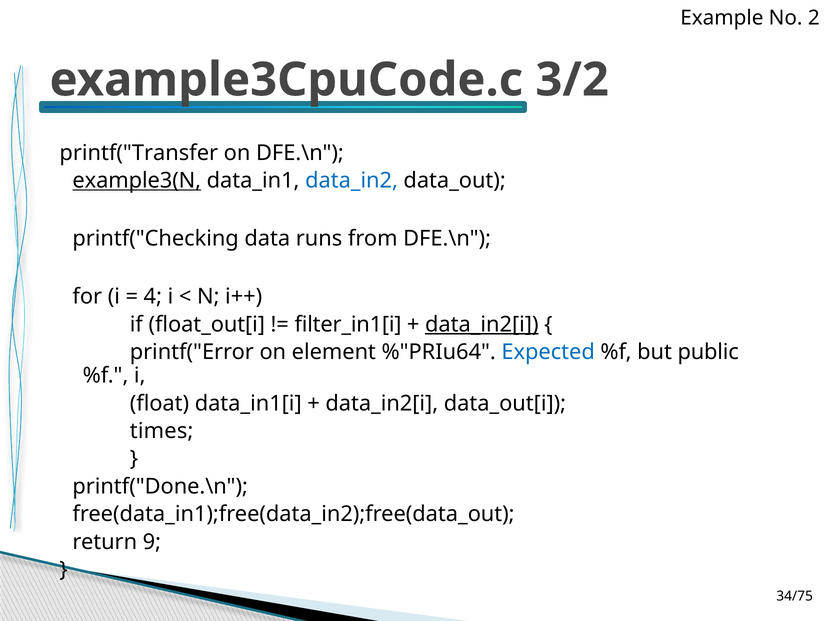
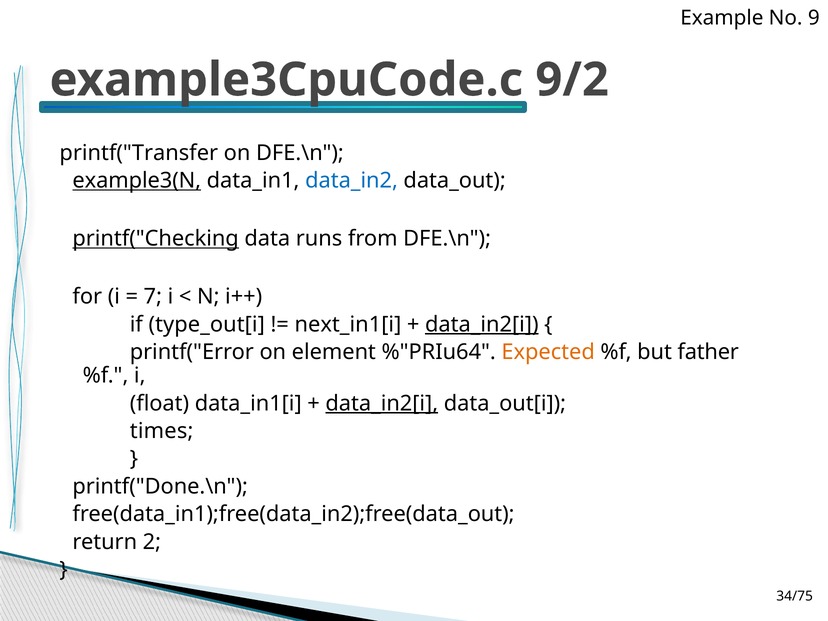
2: 2 -> 9
3/2: 3/2 -> 9/2
printf("Checking underline: none -> present
4: 4 -> 7
float_out[i: float_out[i -> type_out[i
filter_in1[i: filter_in1[i -> next_in1[i
Expected colour: blue -> orange
public: public -> father
data_in2[i at (382, 403) underline: none -> present
9: 9 -> 2
